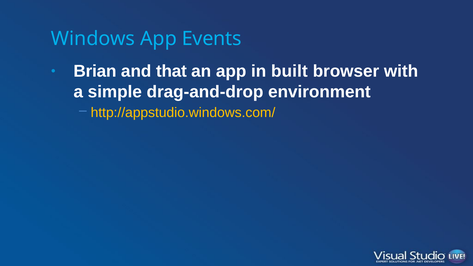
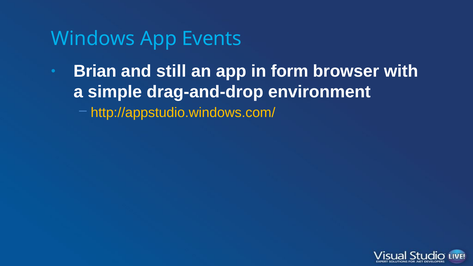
that: that -> still
built: built -> form
